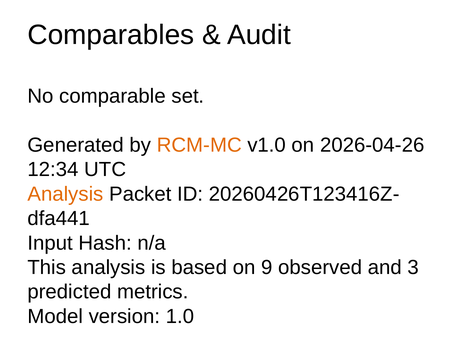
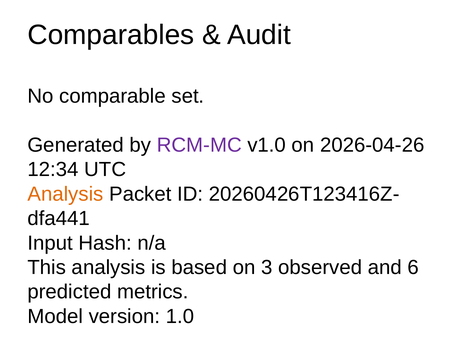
RCM-MC colour: orange -> purple
9: 9 -> 3
3: 3 -> 6
